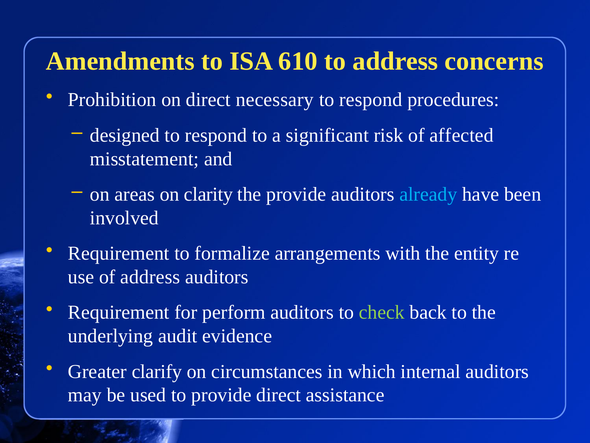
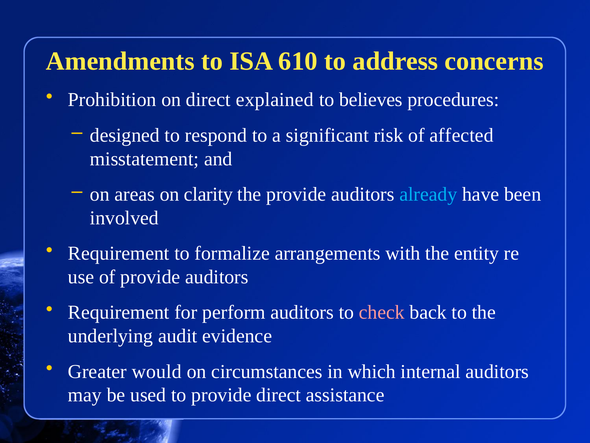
necessary: necessary -> explained
respond at (371, 100): respond -> believes
of address: address -> provide
check colour: light green -> pink
clarify: clarify -> would
